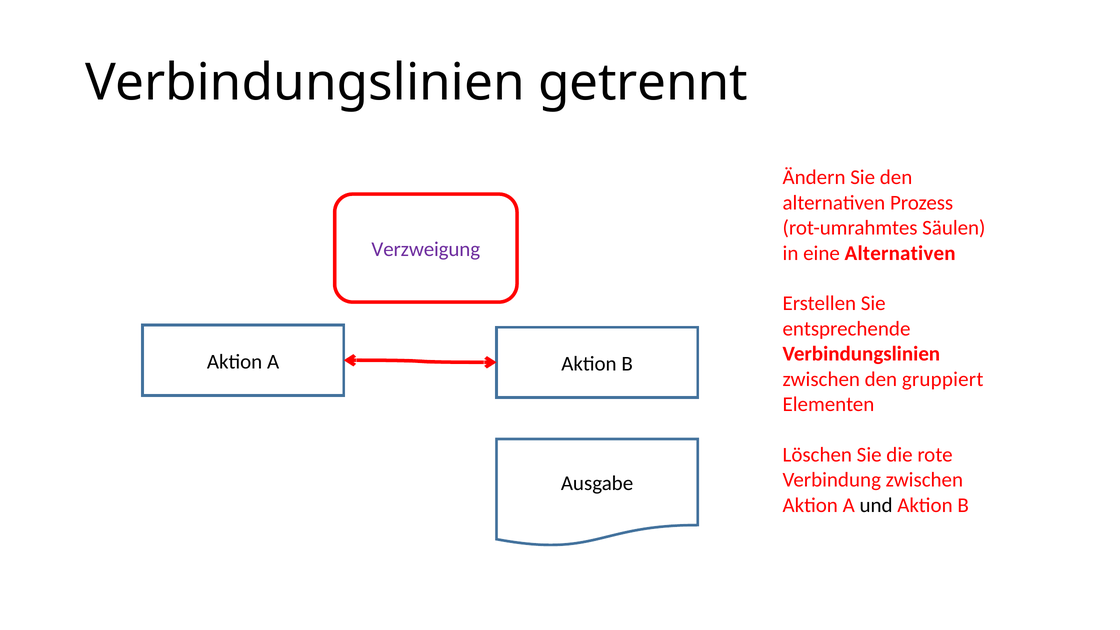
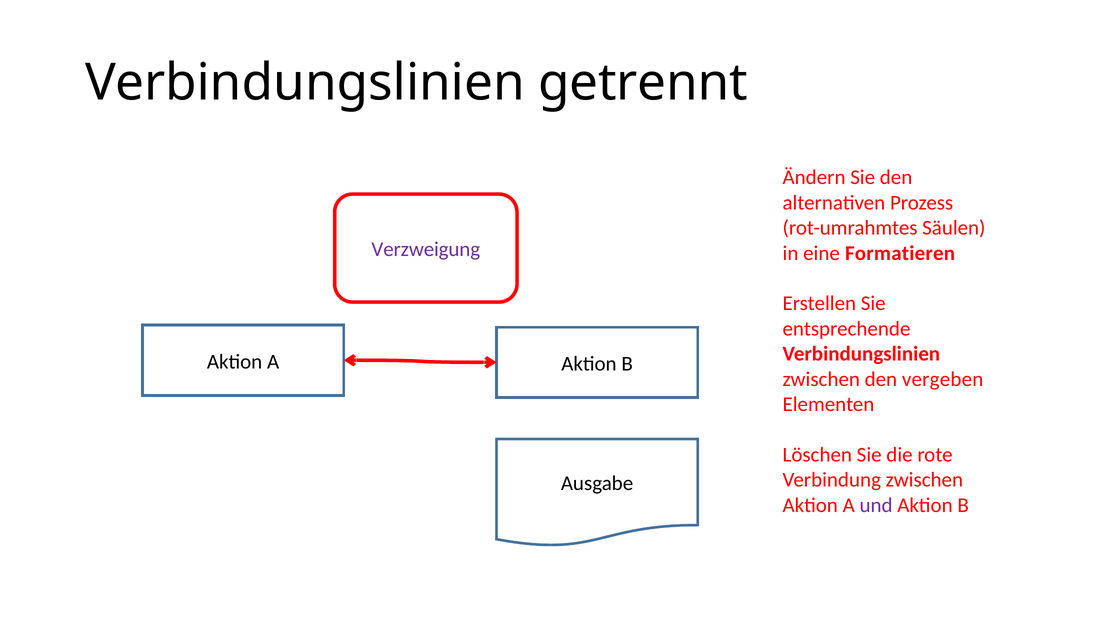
eine Alternativen: Alternativen -> Formatieren
gruppiert: gruppiert -> vergeben
und colour: black -> purple
